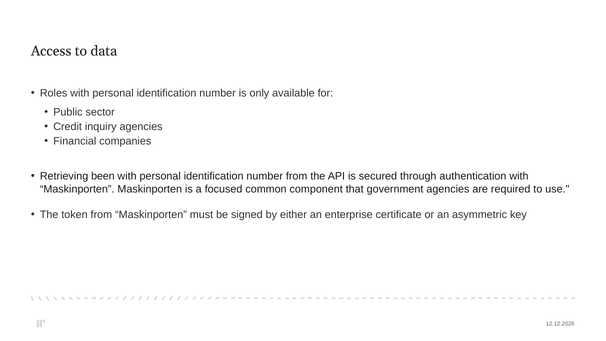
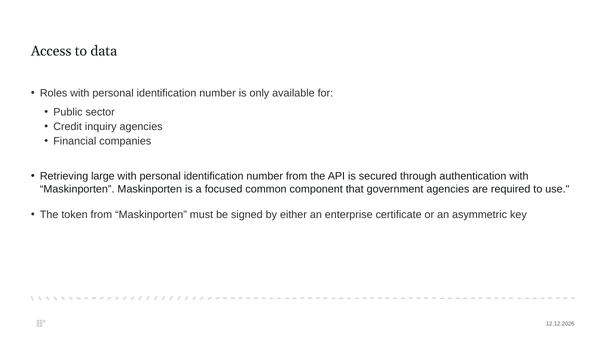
been: been -> large
